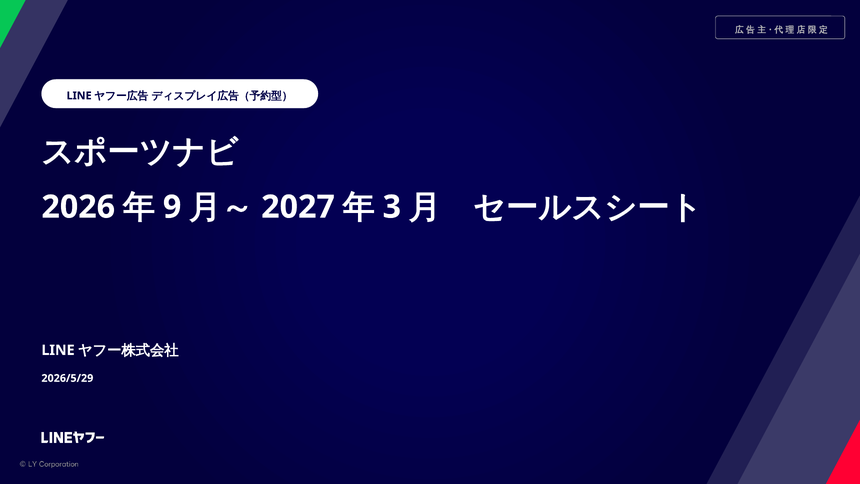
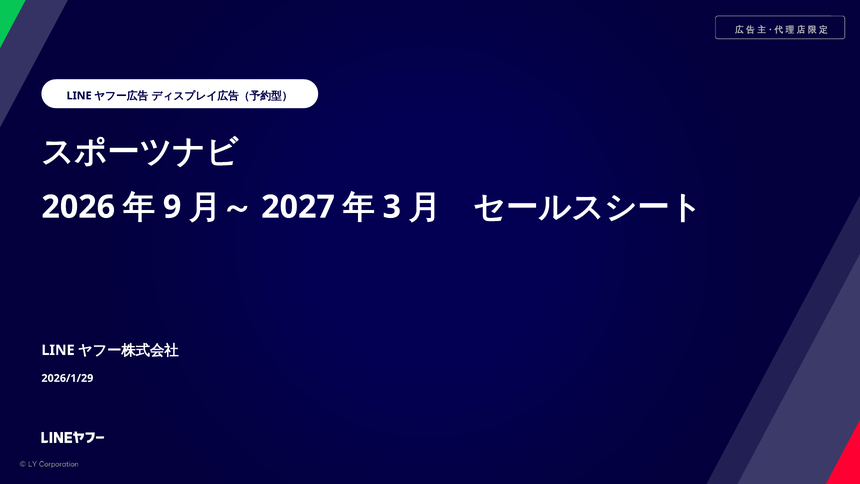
2026/5/29: 2026/5/29 -> 2026/1/29
